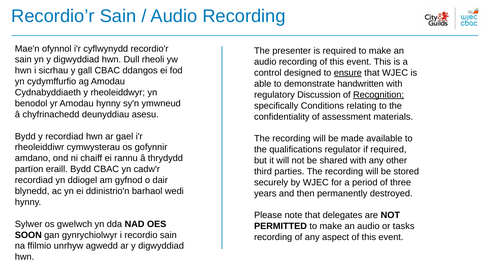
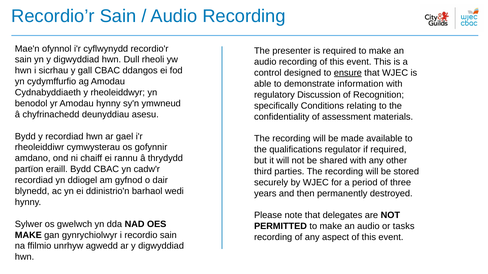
handwritten: handwritten -> information
Recognition underline: present -> none
SOON at (28, 235): SOON -> MAKE
